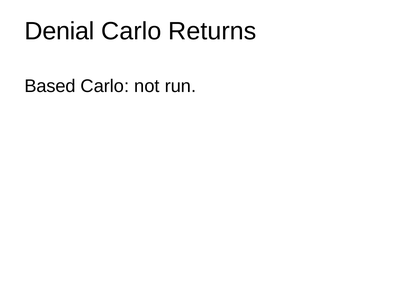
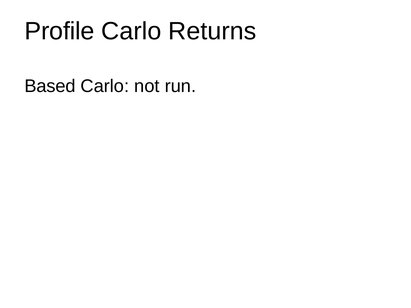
Denial: Denial -> Profile
